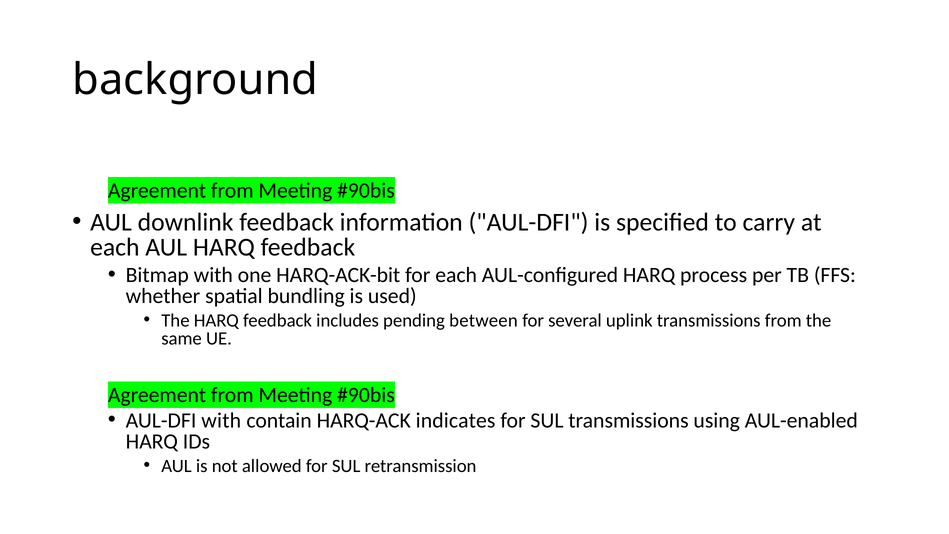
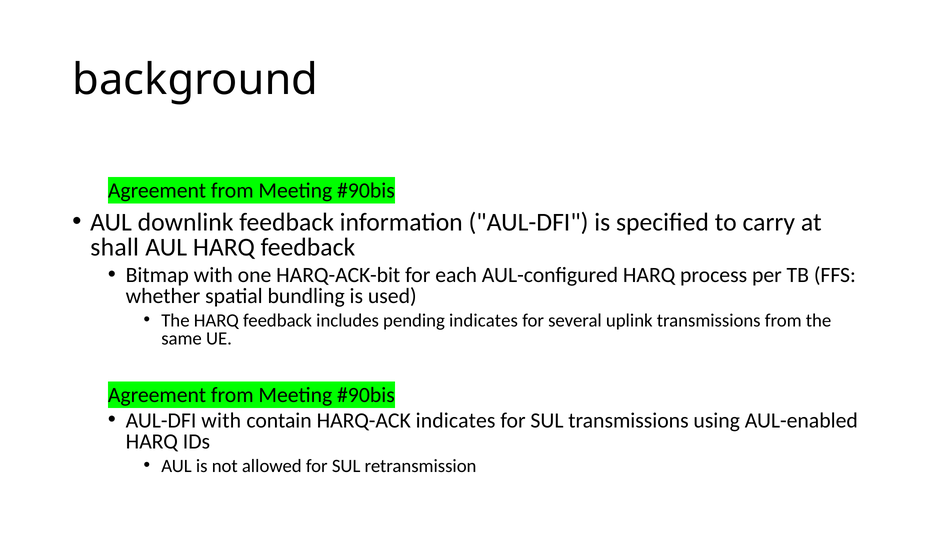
each at (115, 247): each -> shall
pending between: between -> indicates
